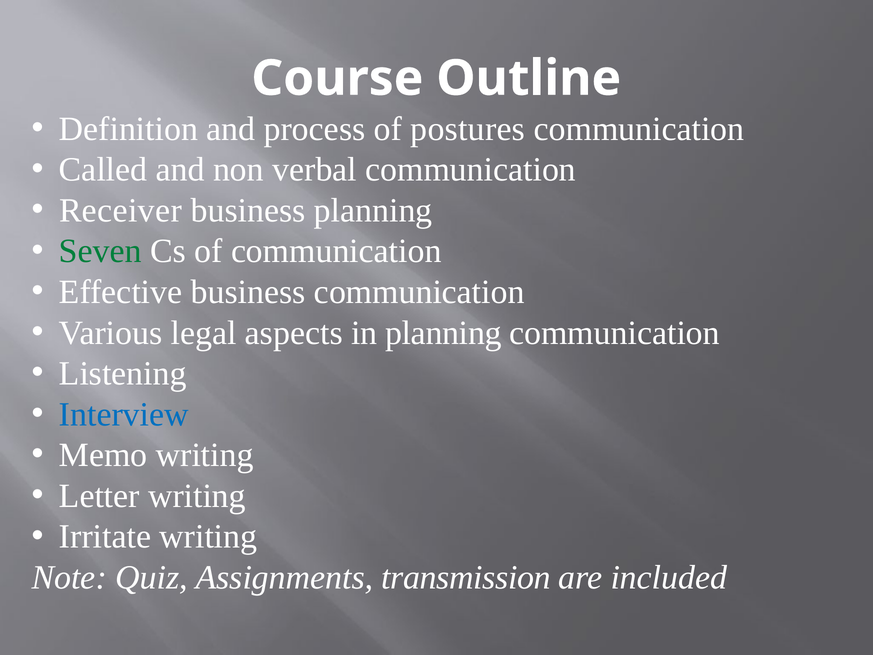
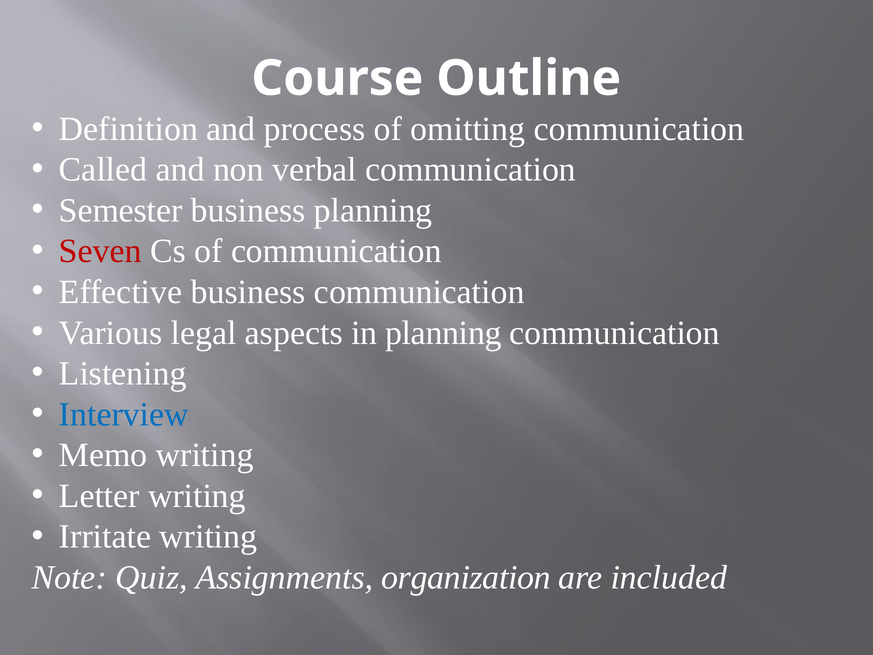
postures: postures -> omitting
Receiver: Receiver -> Semester
Seven colour: green -> red
transmission: transmission -> organization
